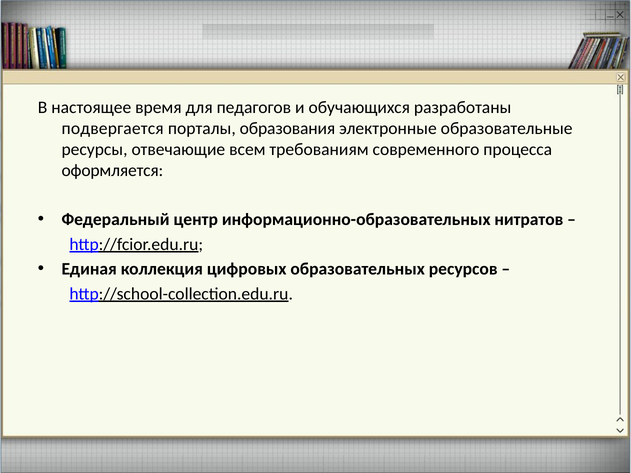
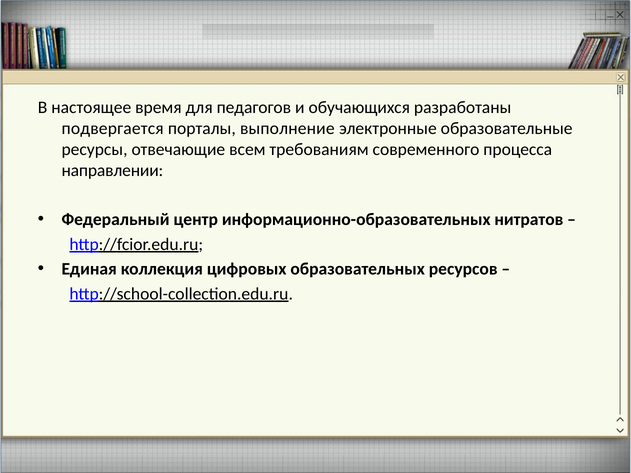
образования: образования -> выполнение
оформляется: оформляется -> направлении
